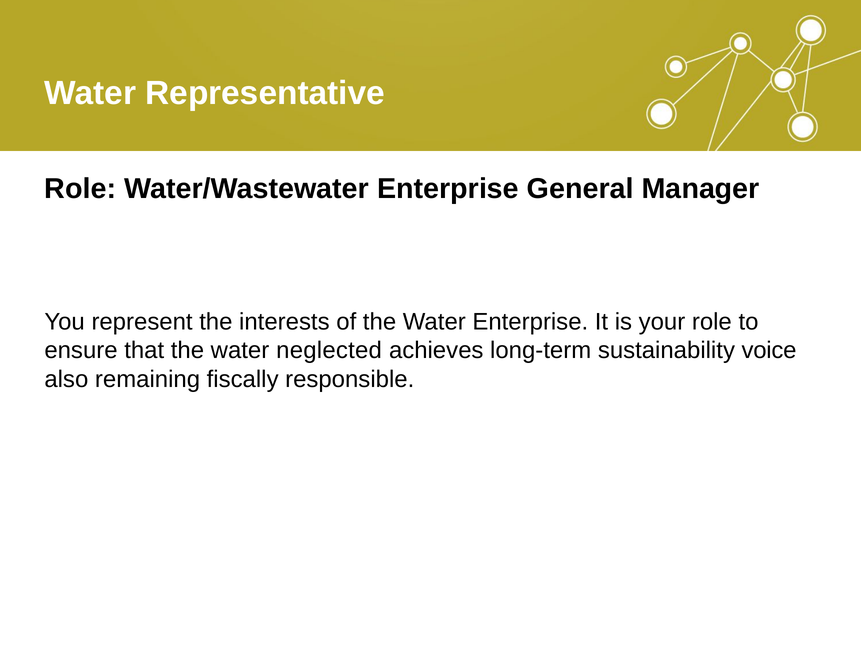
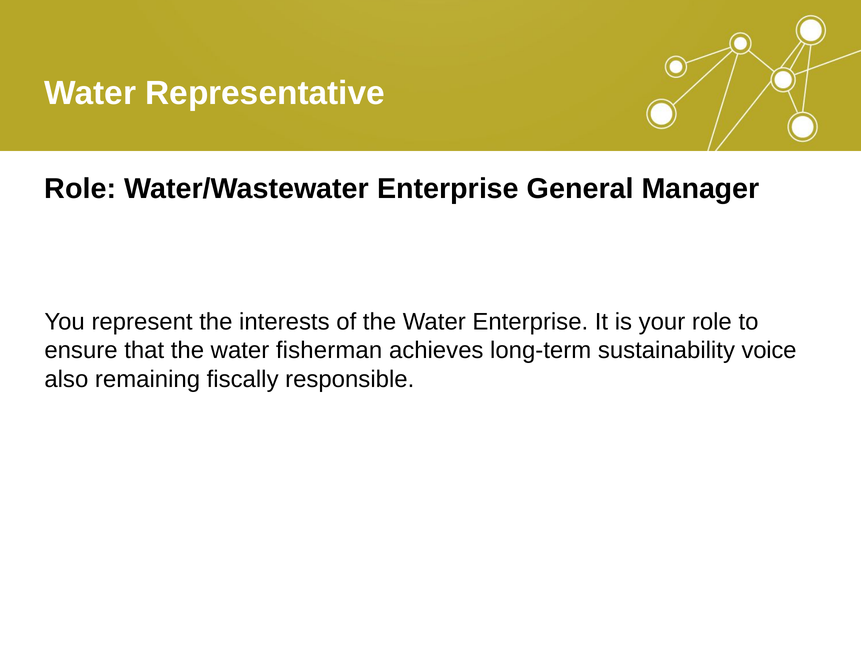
neglected: neglected -> fisherman
